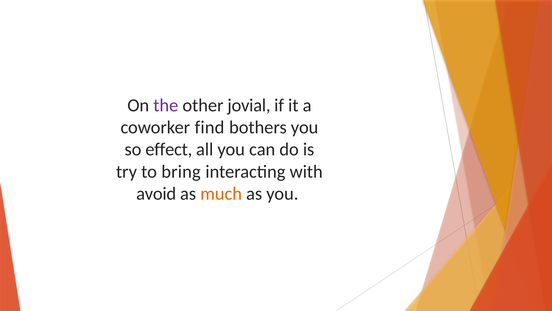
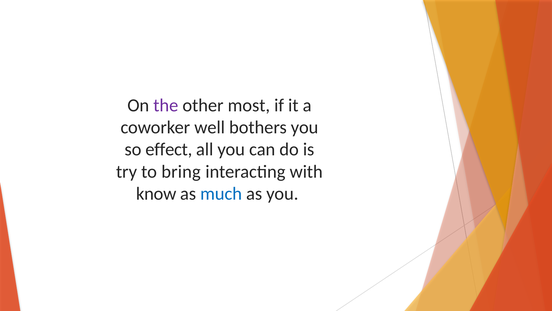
jovial: jovial -> most
find: find -> well
avoid: avoid -> know
much colour: orange -> blue
